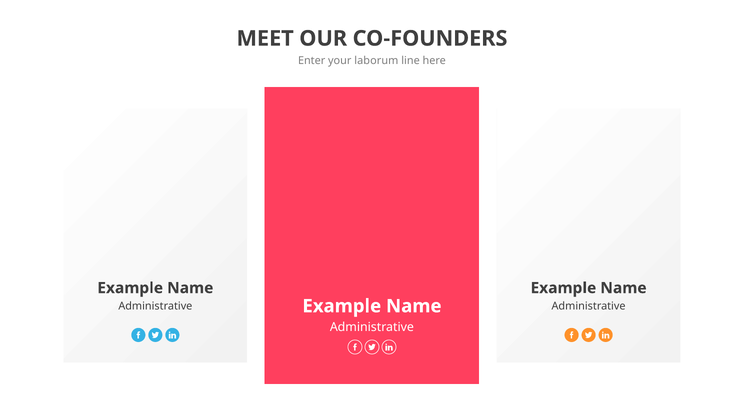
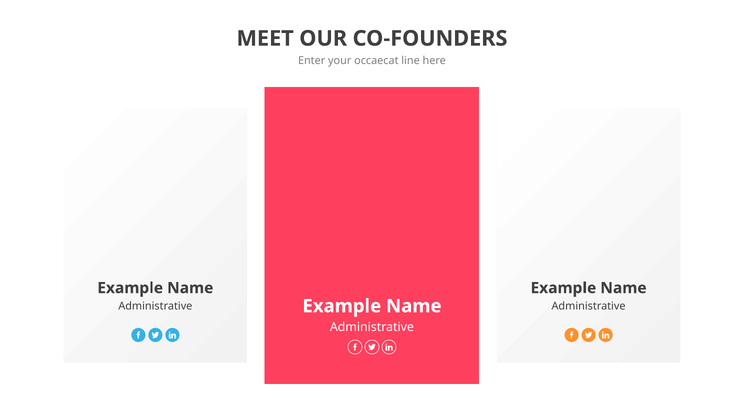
laborum: laborum -> occaecat
